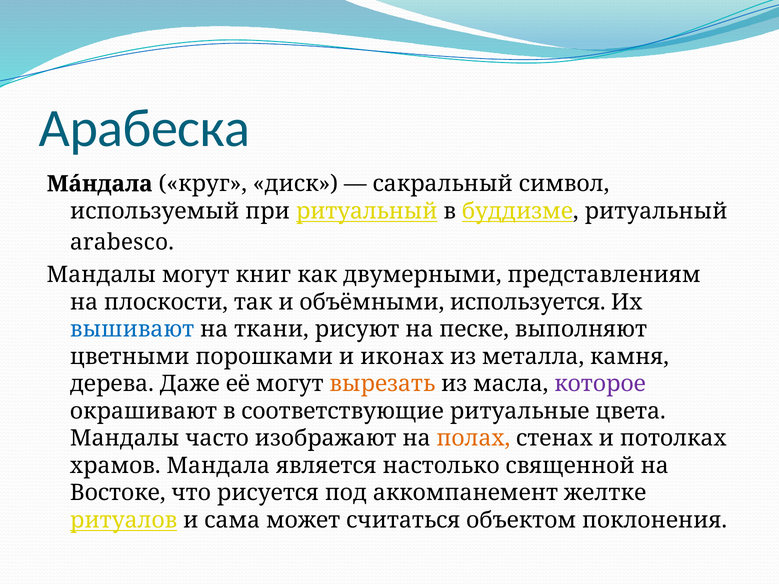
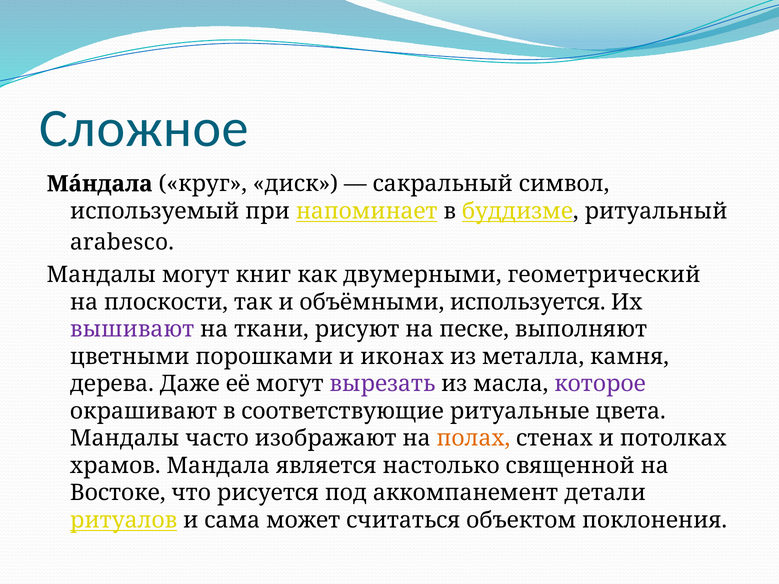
Арабеска: Арабеска -> Сложное
при ритуальный: ритуальный -> напоминает
представлениям: представлениям -> геометрический
вышивают colour: blue -> purple
вырезать colour: orange -> purple
желтке: желтке -> детали
